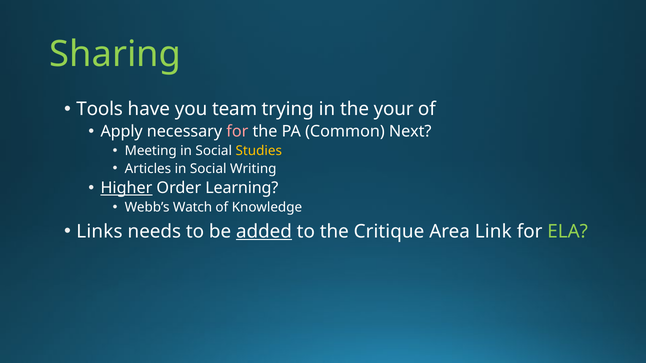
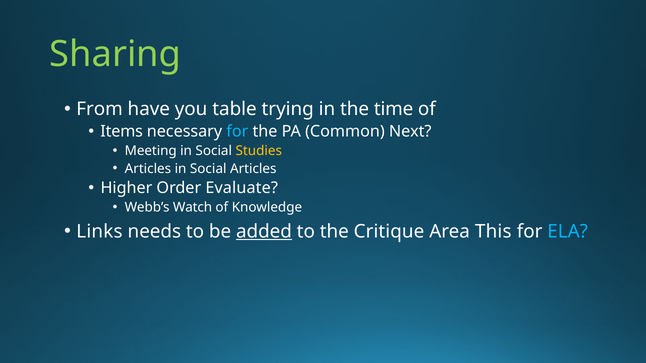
Tools: Tools -> From
team: team -> table
your: your -> time
Apply: Apply -> Items
for at (237, 131) colour: pink -> light blue
Social Writing: Writing -> Articles
Higher underline: present -> none
Learning: Learning -> Evaluate
Link: Link -> This
ELA colour: light green -> light blue
